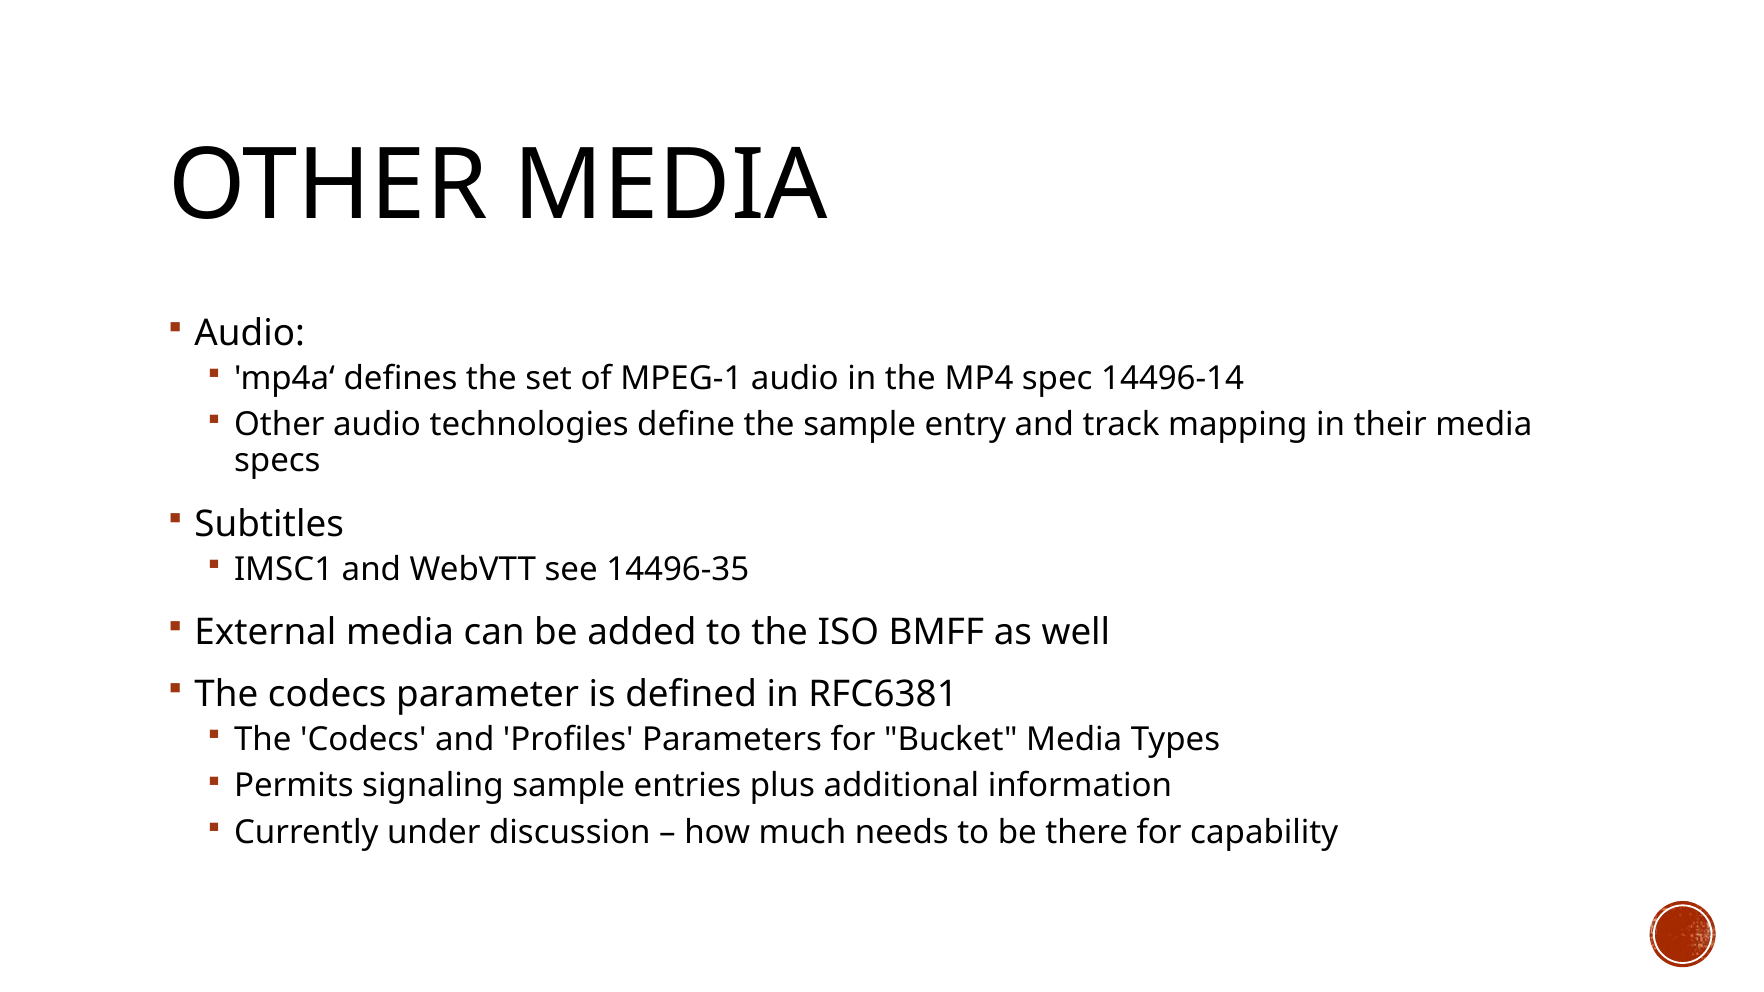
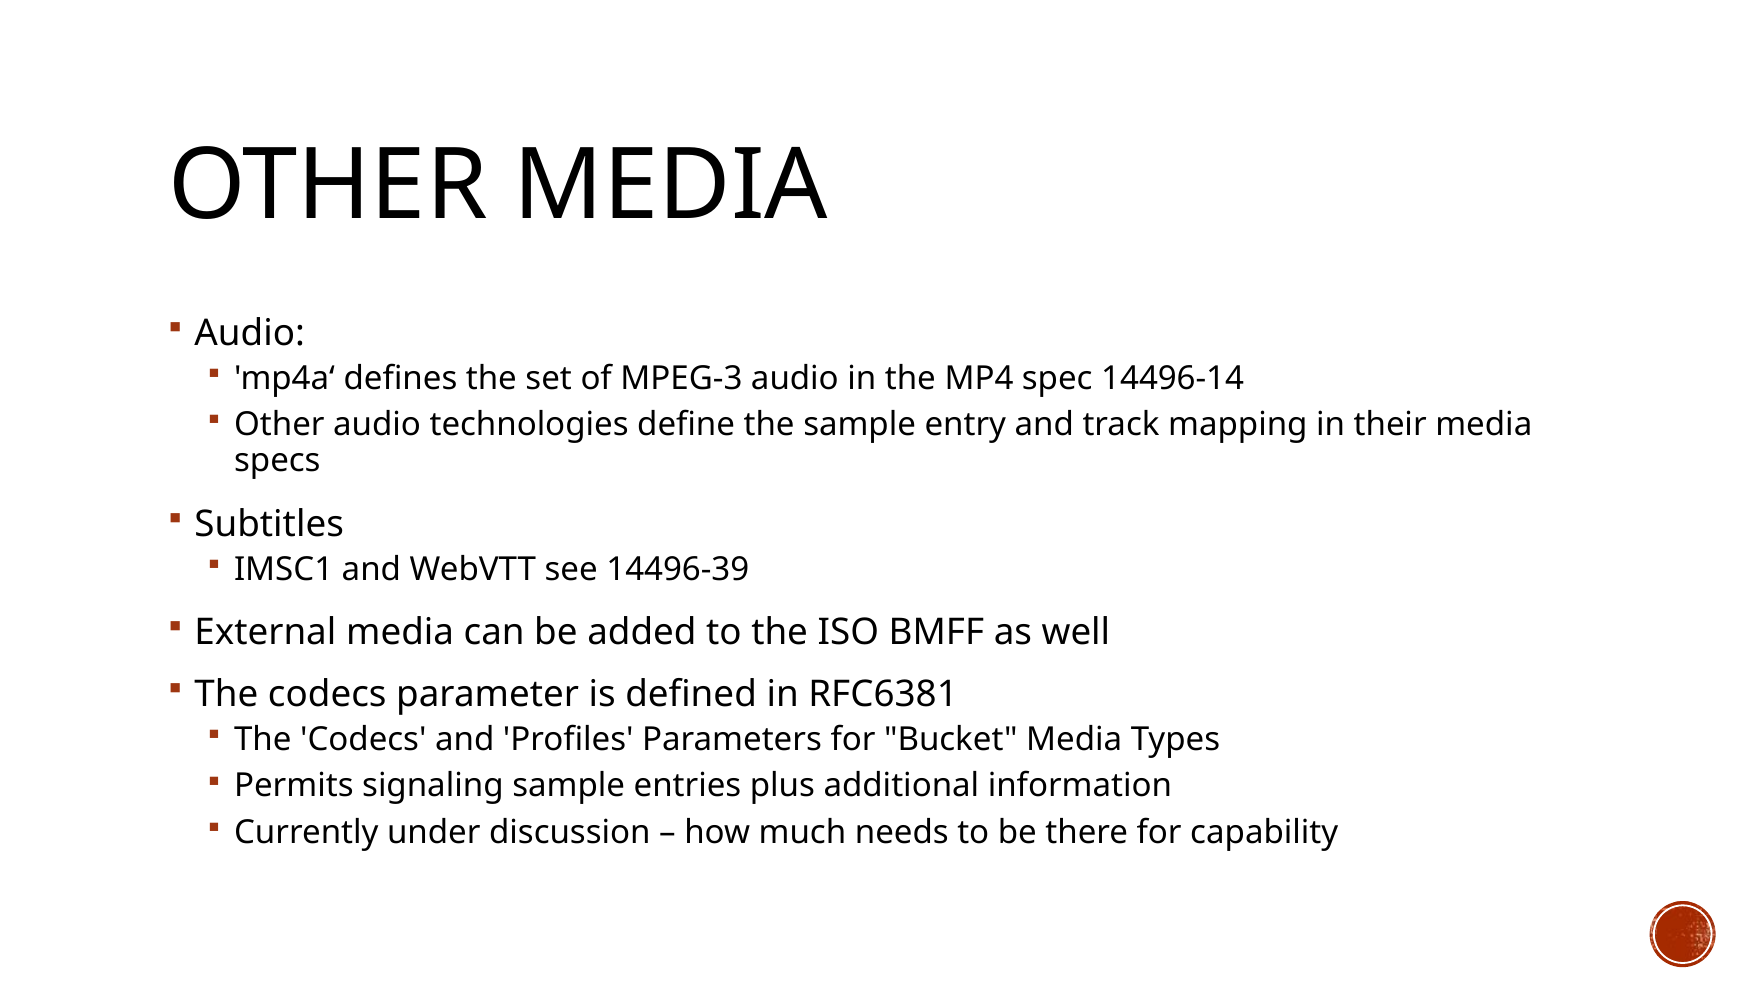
MPEG-1: MPEG-1 -> MPEG-3
14496-35: 14496-35 -> 14496-39
